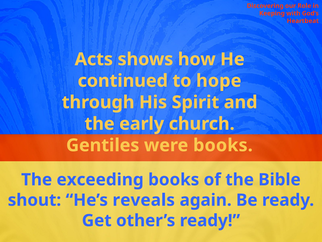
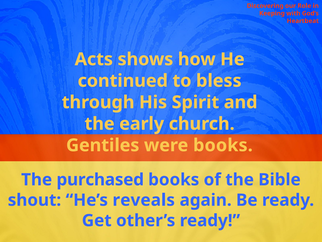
hope: hope -> bless
exceeding: exceeding -> purchased
